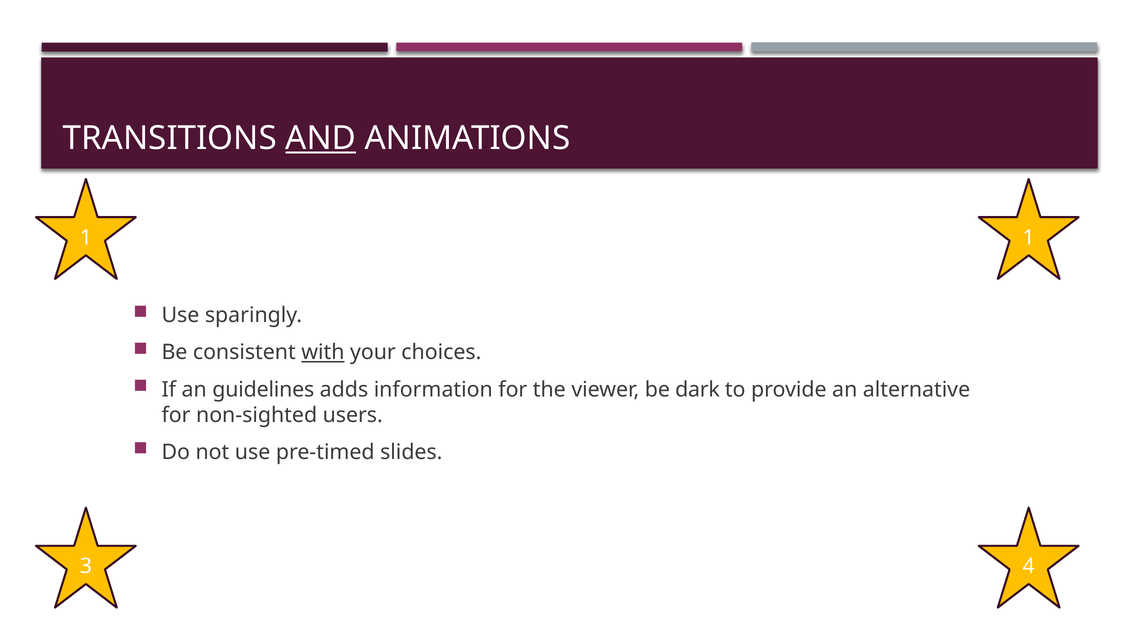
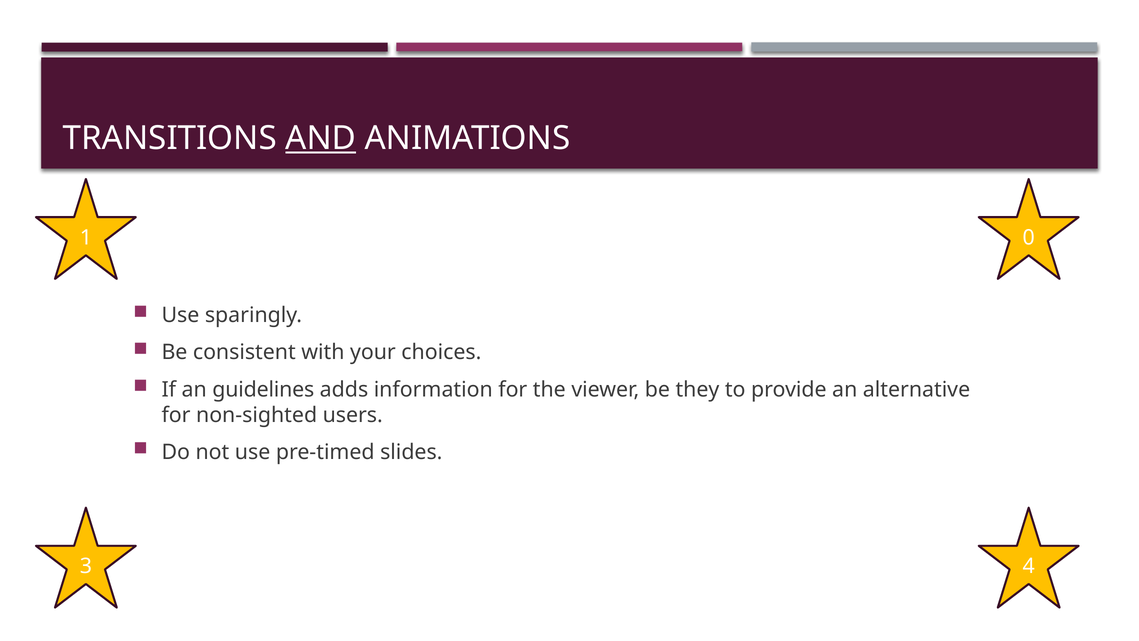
1 1: 1 -> 0
with underline: present -> none
dark: dark -> they
